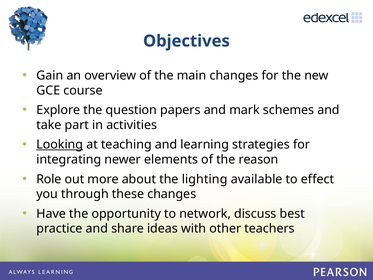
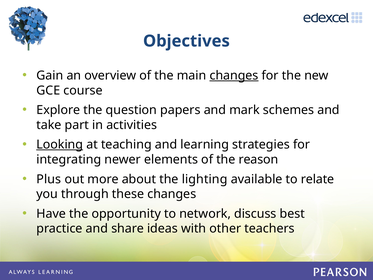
changes at (234, 75) underline: none -> present
Role: Role -> Plus
effect: effect -> relate
